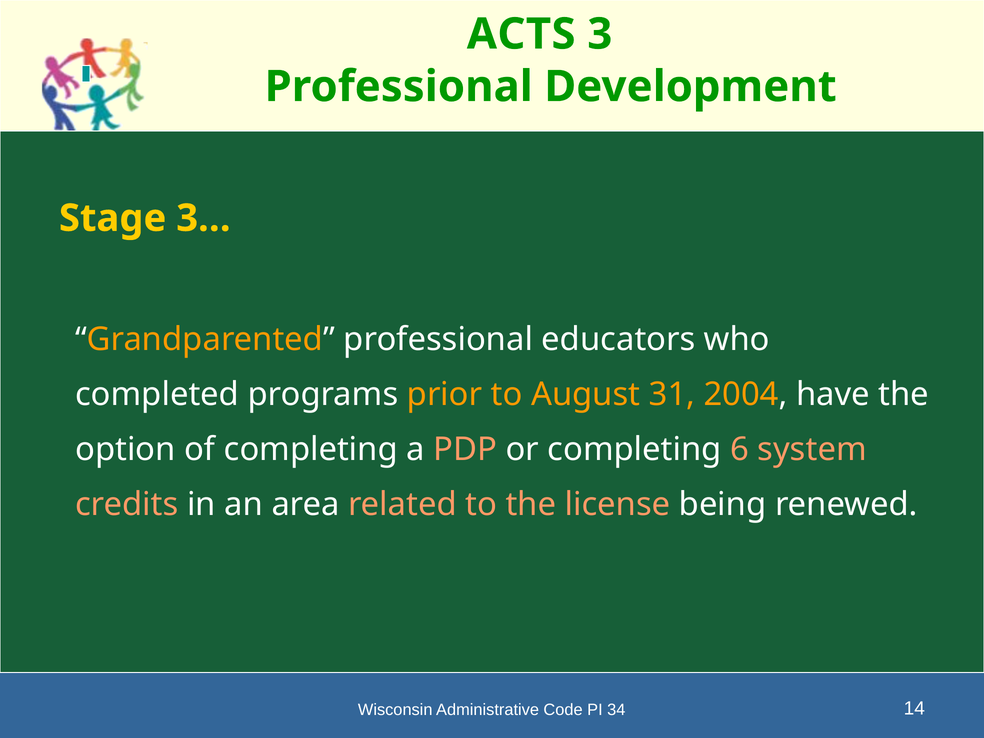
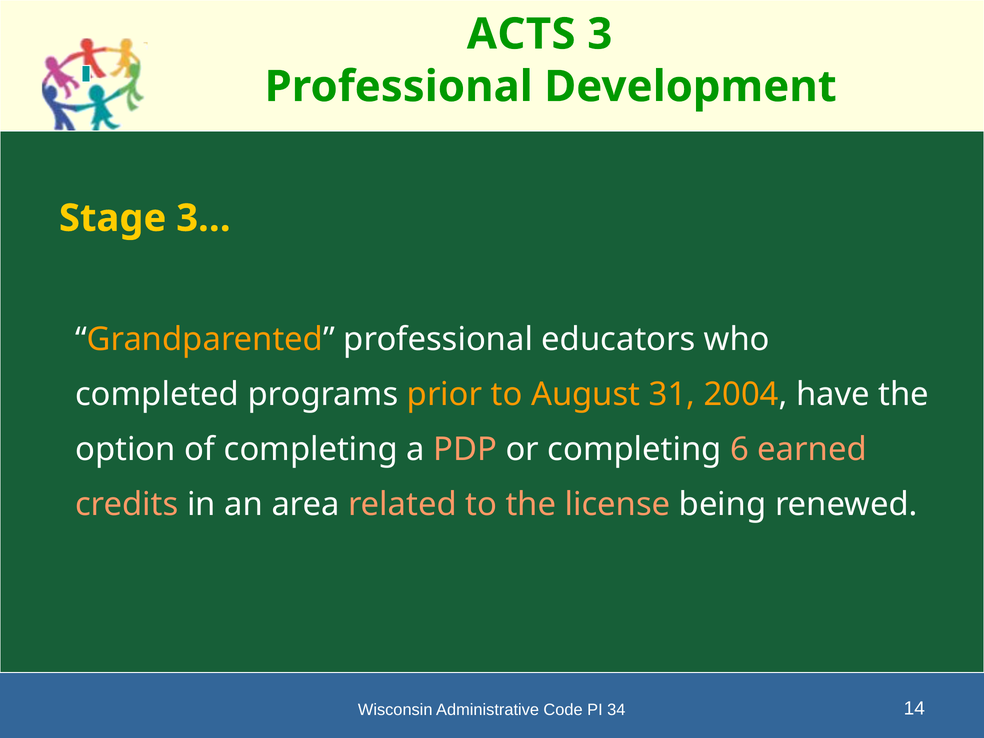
system: system -> earned
